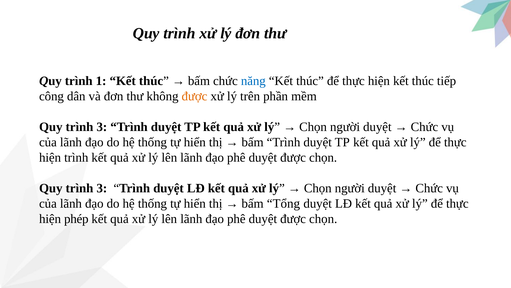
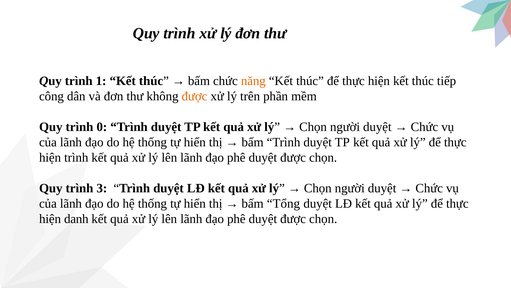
năng colour: blue -> orange
3 at (102, 127): 3 -> 0
phép: phép -> danh
